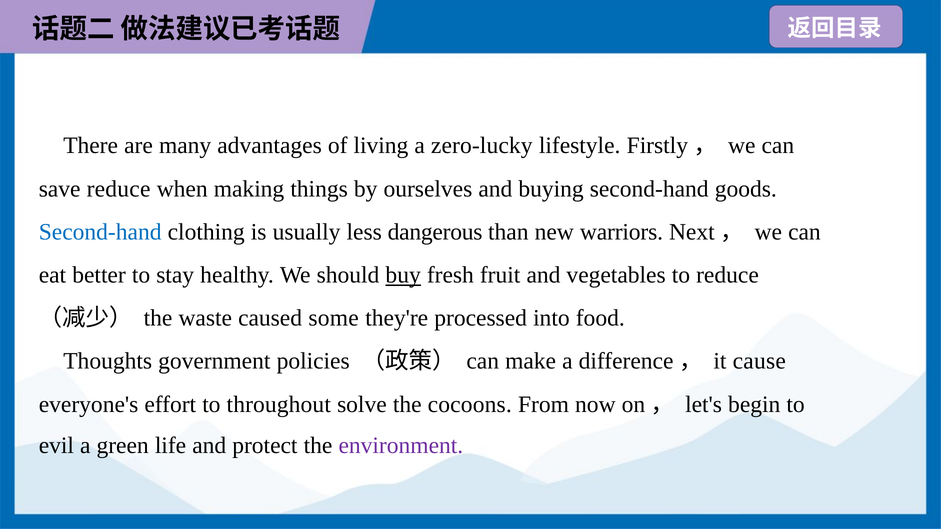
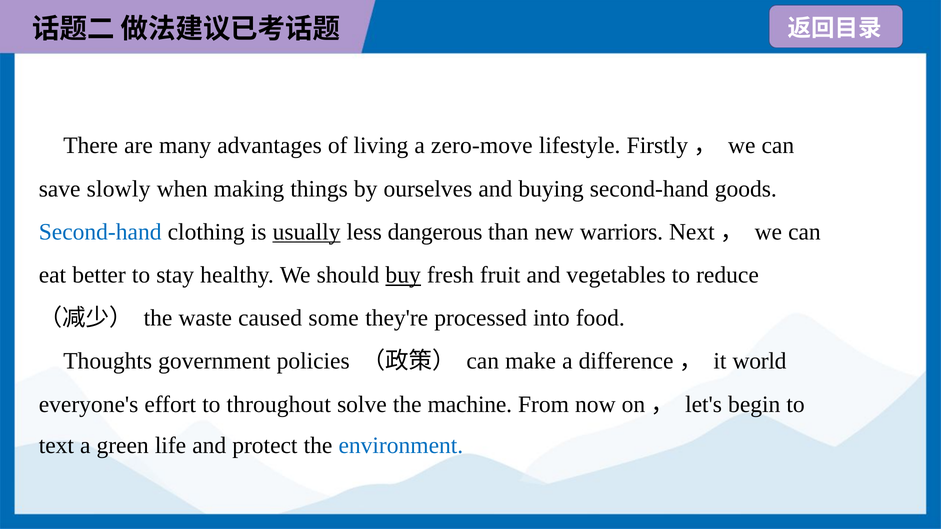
zero-lucky: zero-lucky -> zero-move
save reduce: reduce -> slowly
usually underline: none -> present
cause: cause -> world
cocoons: cocoons -> machine
evil: evil -> text
environment colour: purple -> blue
